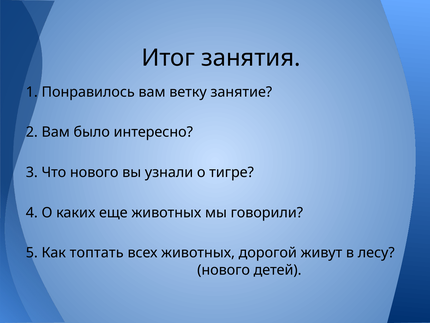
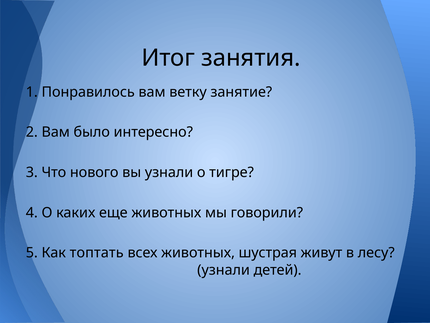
дорогой: дорогой -> шустрая
нового at (224, 270): нового -> узнали
